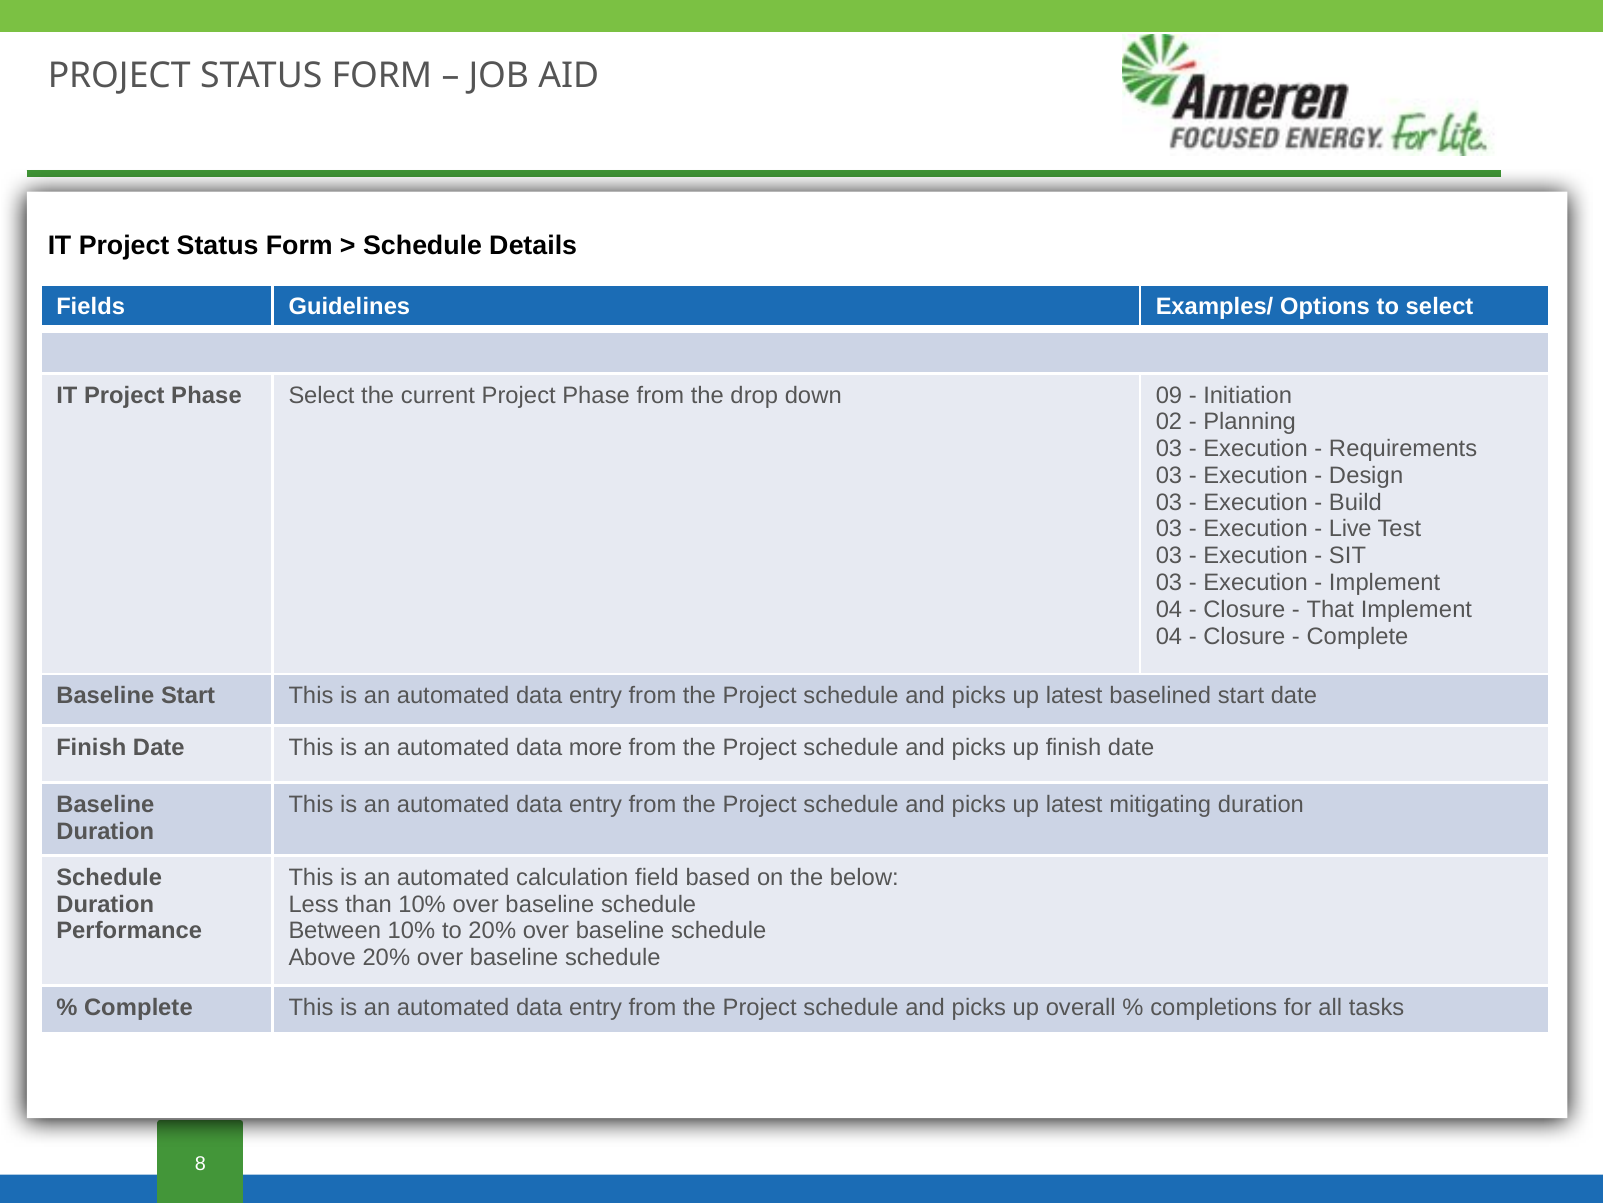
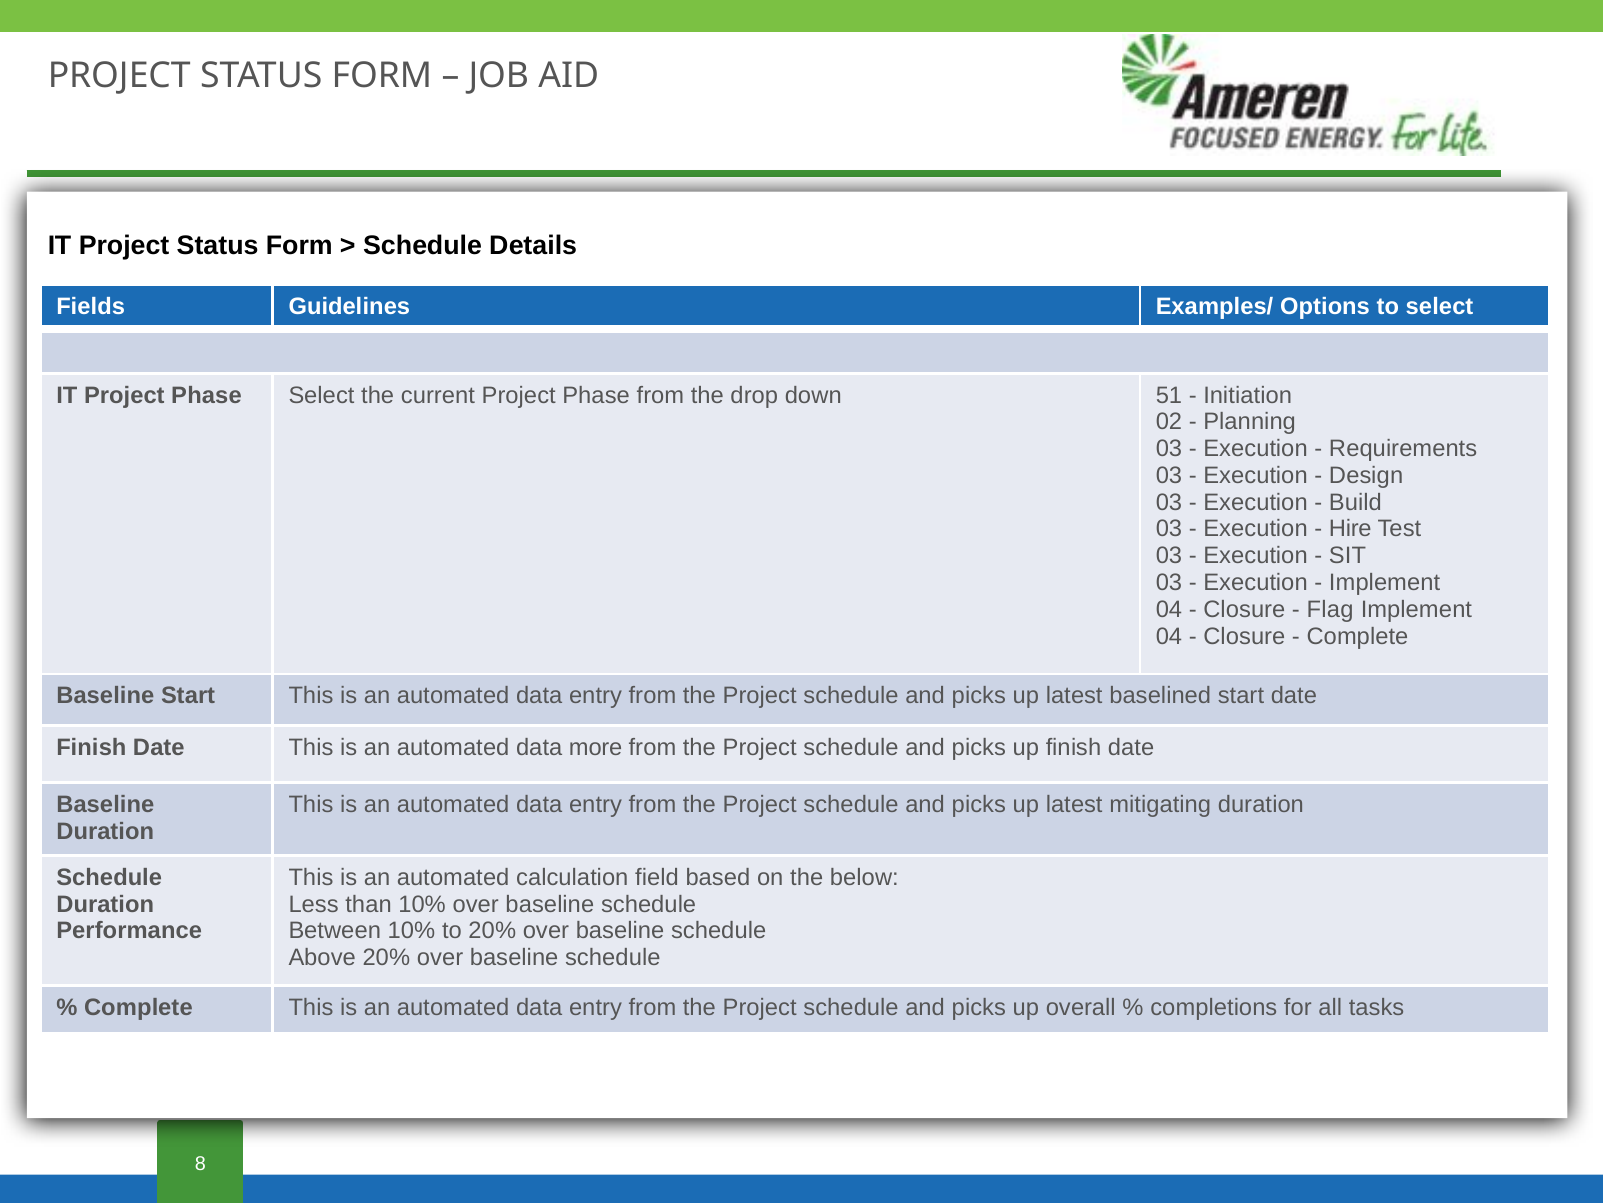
09: 09 -> 51
Live: Live -> Hire
That: That -> Flag
